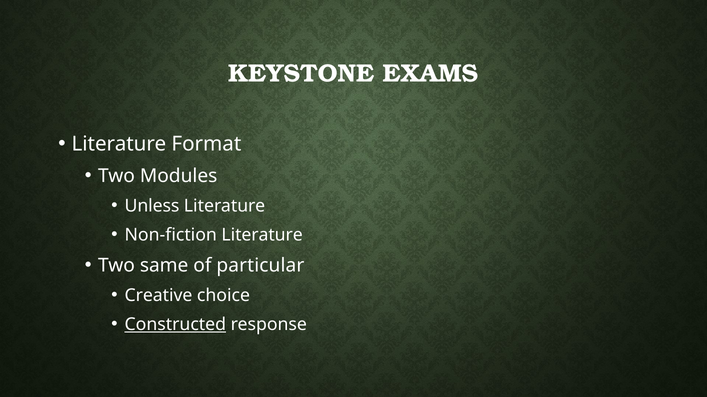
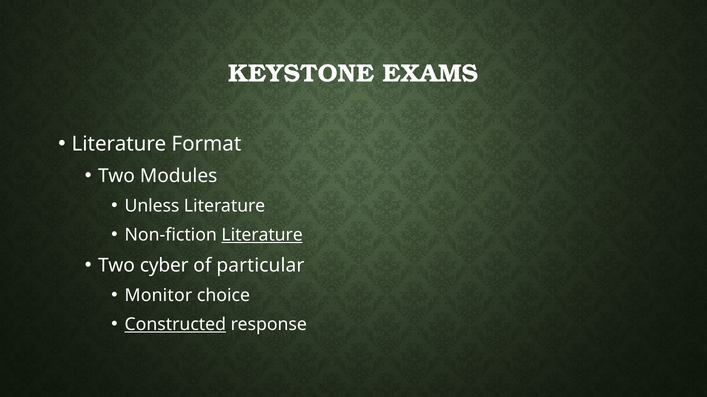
Literature at (262, 236) underline: none -> present
same: same -> cyber
Creative: Creative -> Monitor
